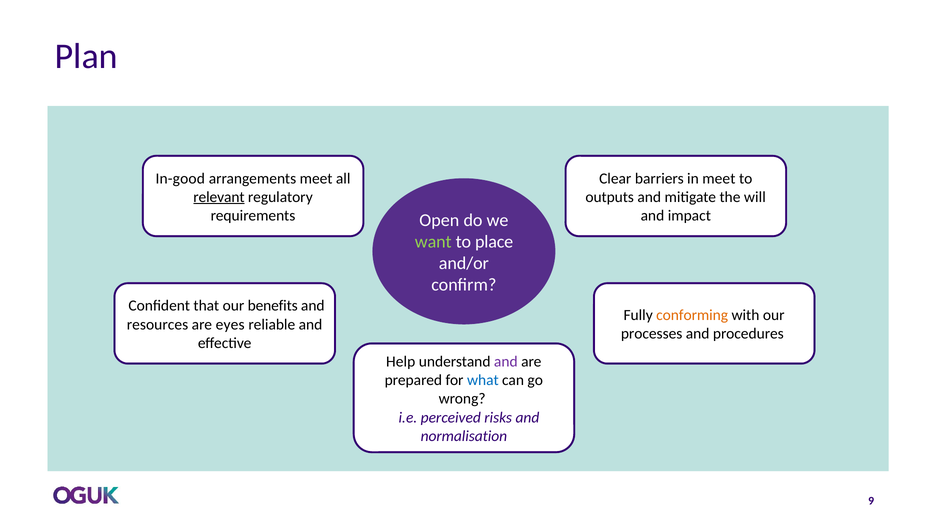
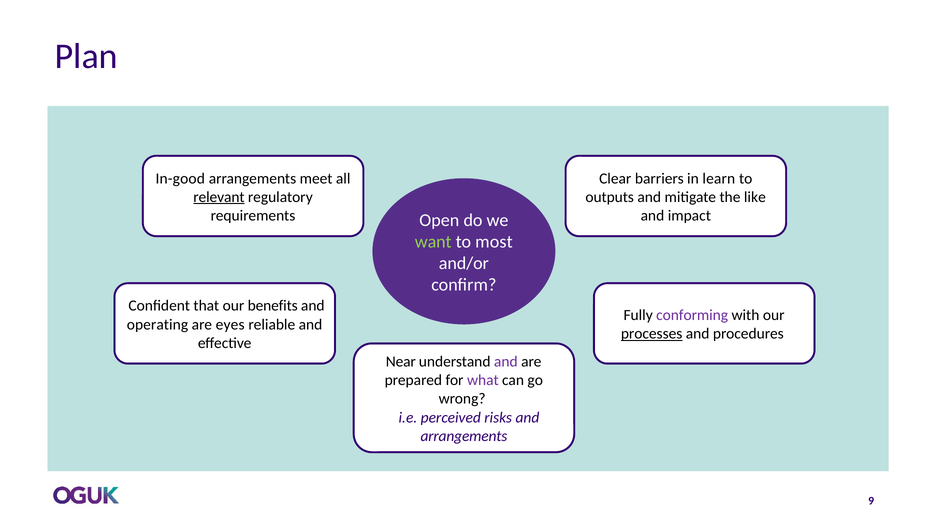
in meet: meet -> learn
will: will -> like
place: place -> most
conforming colour: orange -> purple
resources: resources -> operating
processes underline: none -> present
Help: Help -> Near
what colour: blue -> purple
normalisation at (464, 436): normalisation -> arrangements
